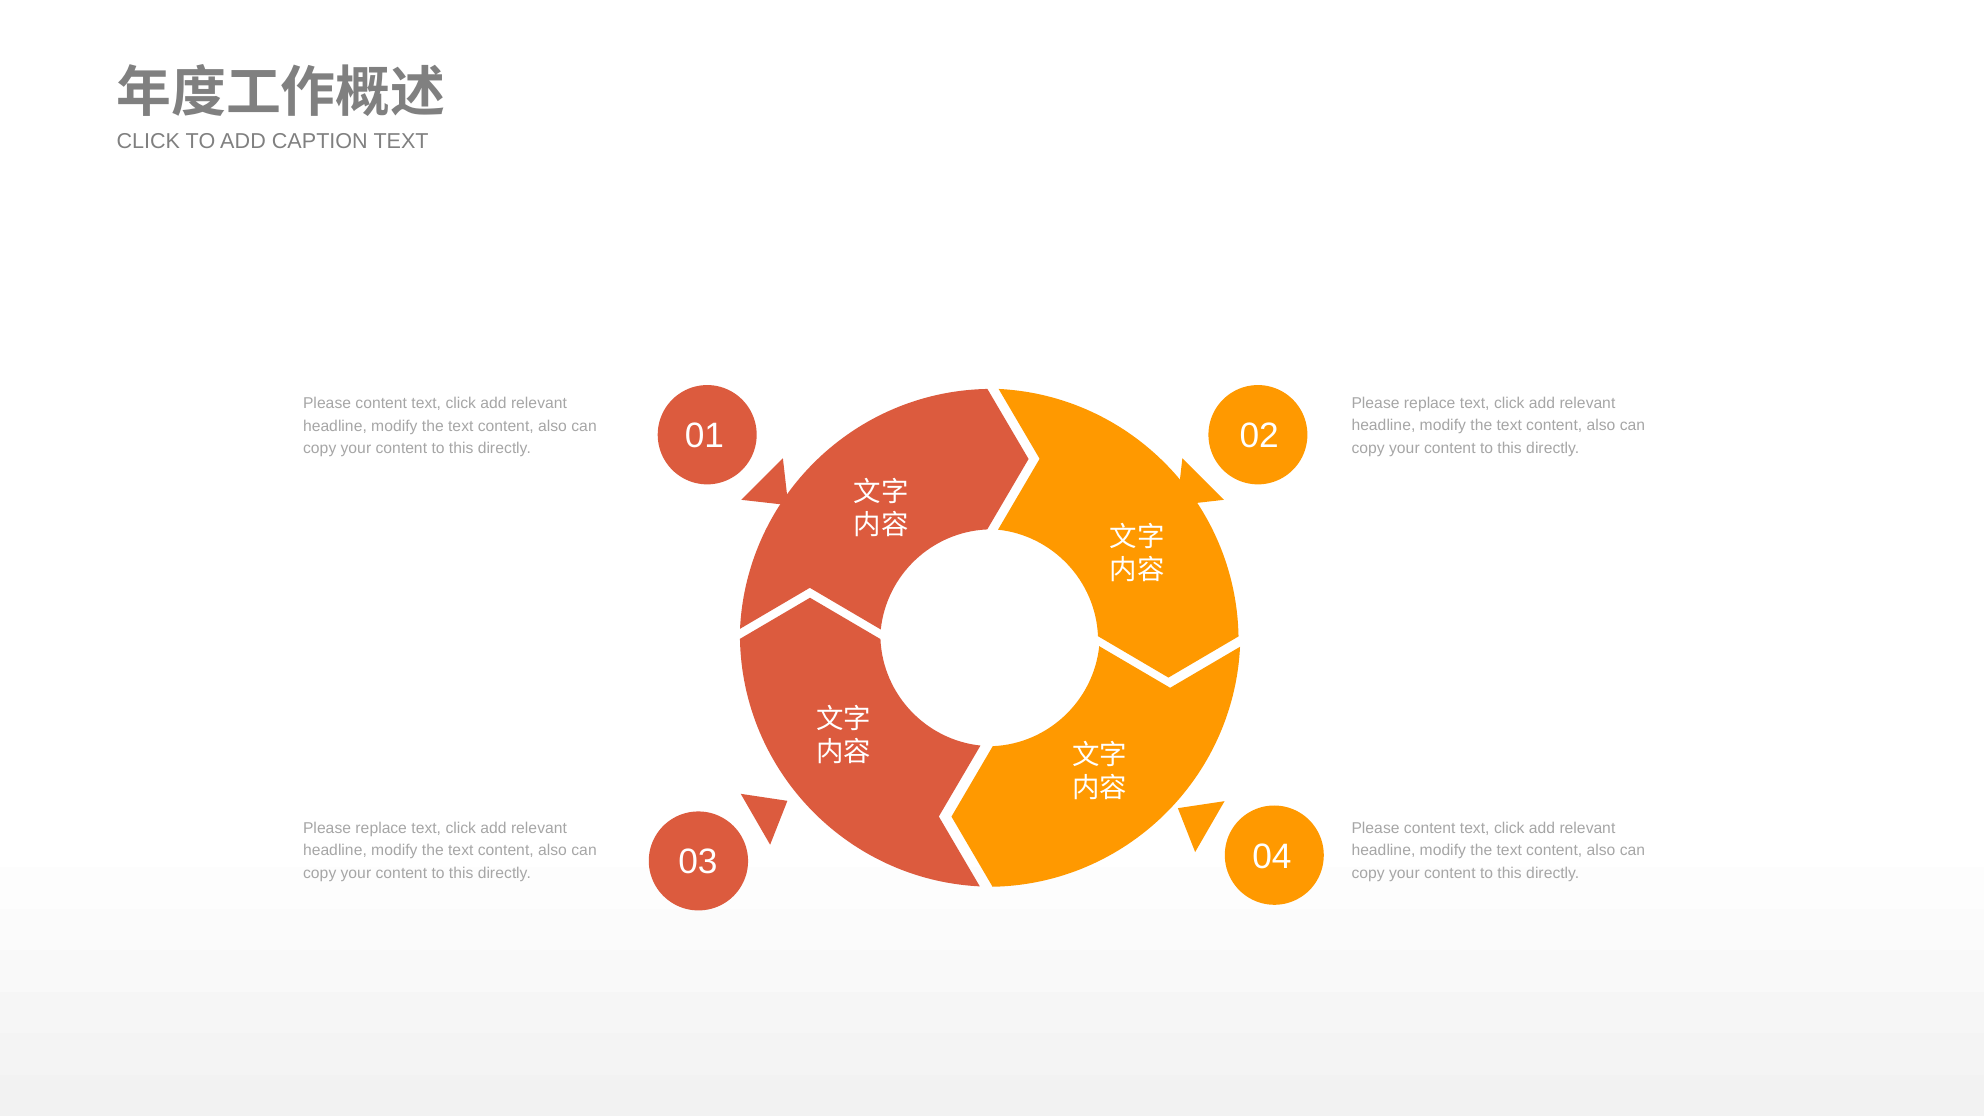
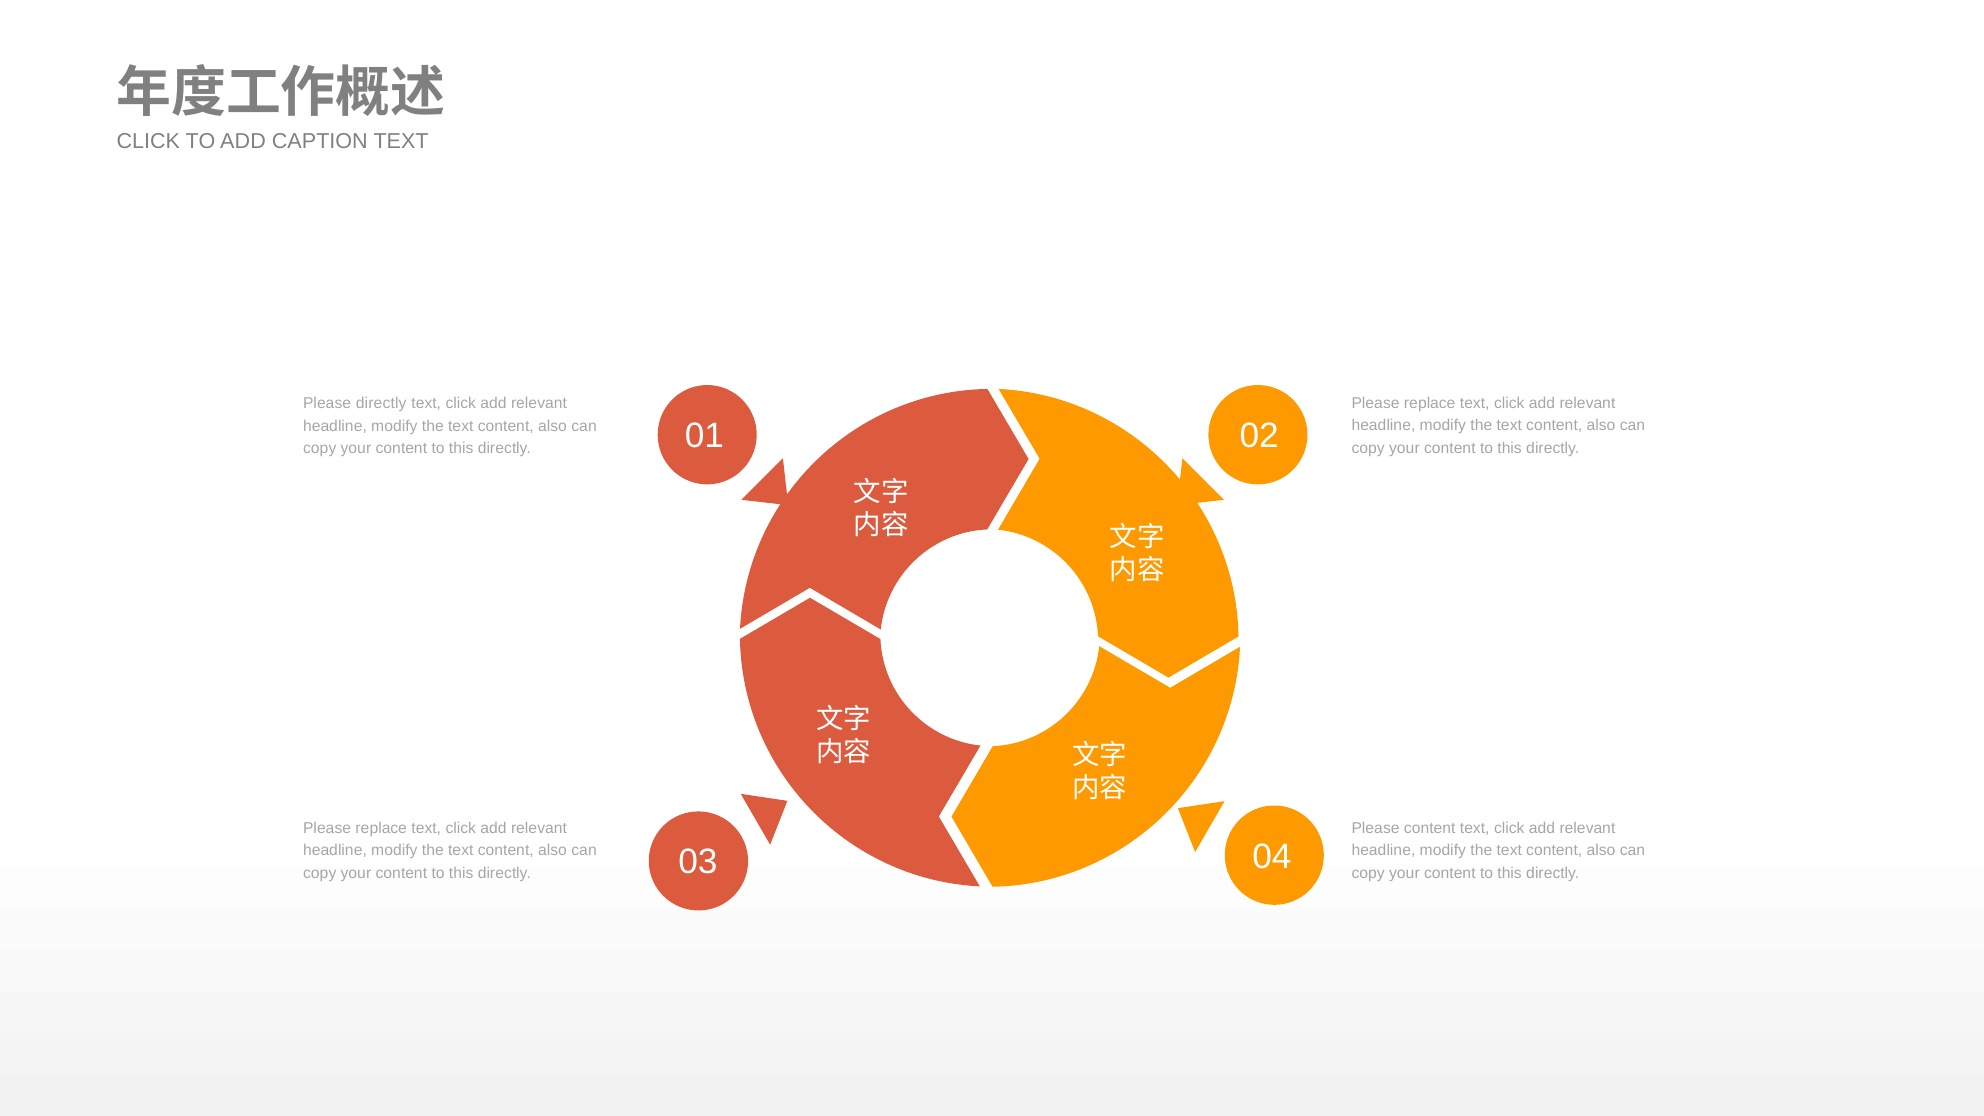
content at (381, 404): content -> directly
